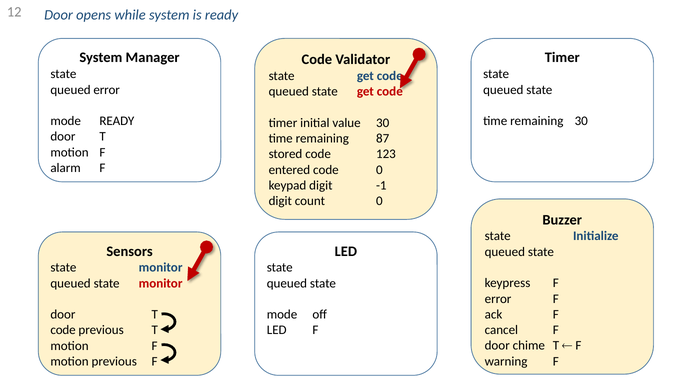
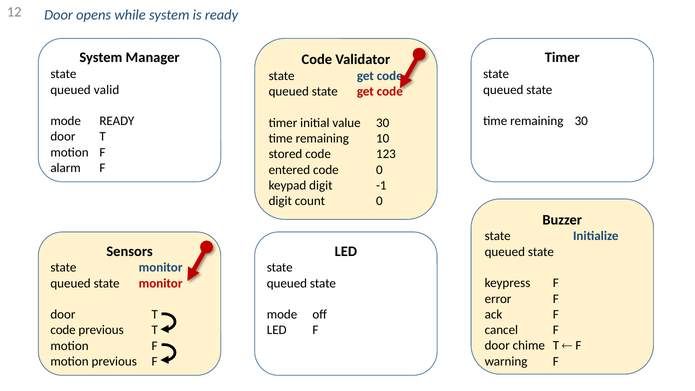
queued error: error -> valid
87: 87 -> 10
